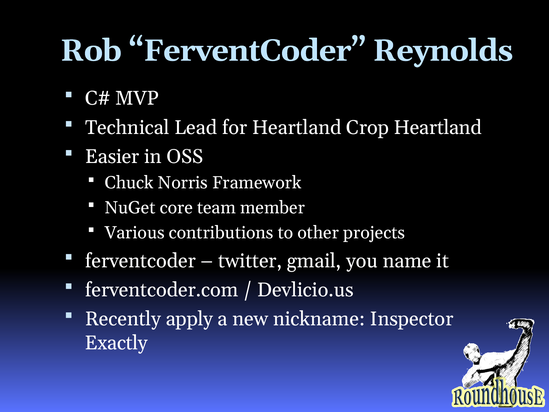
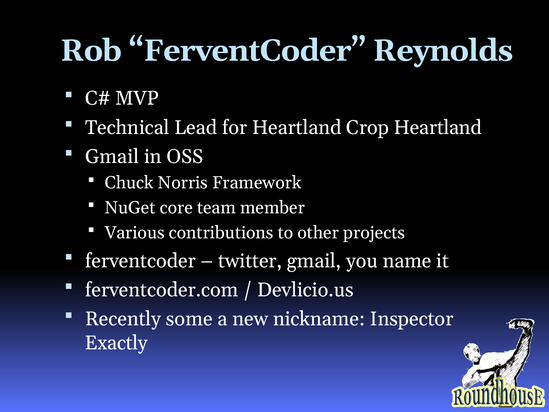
Easier at (112, 157): Easier -> Gmail
apply: apply -> some
